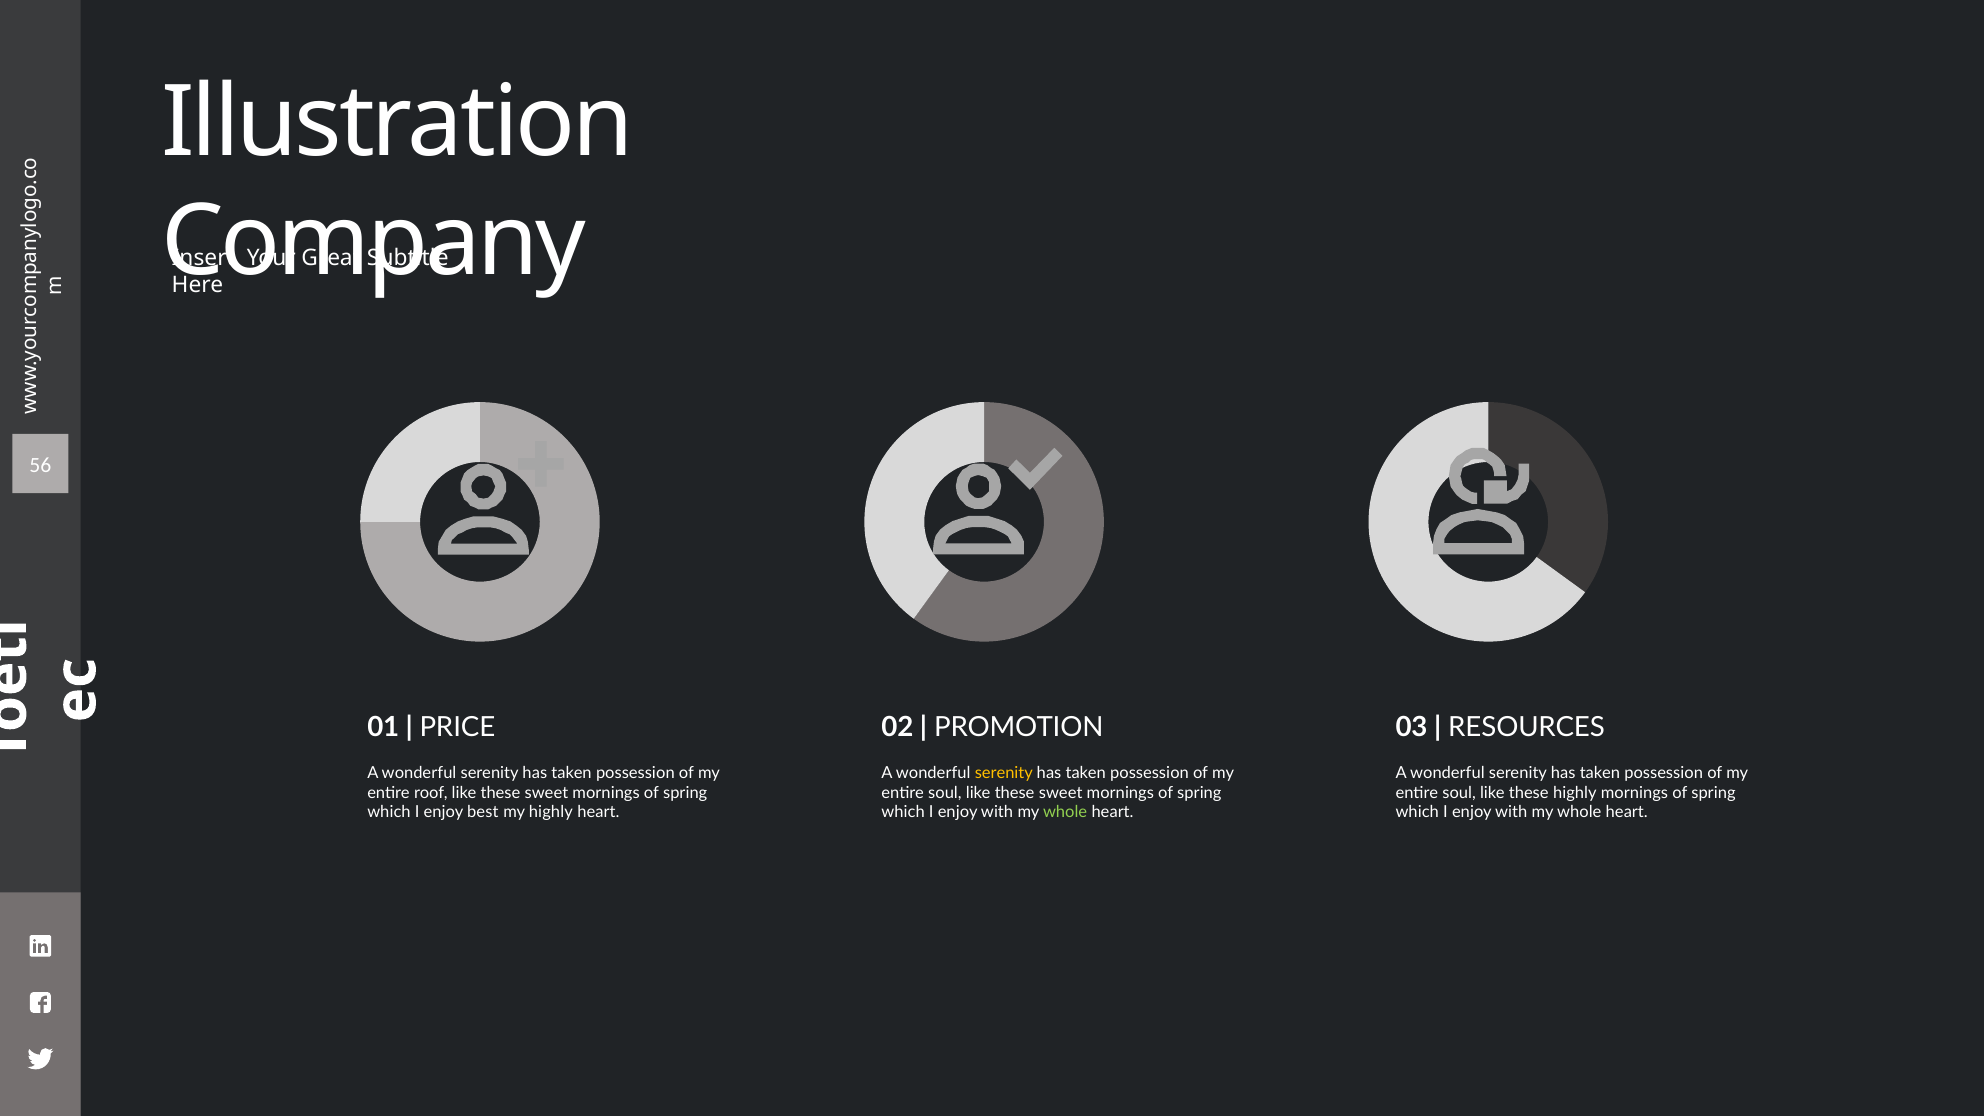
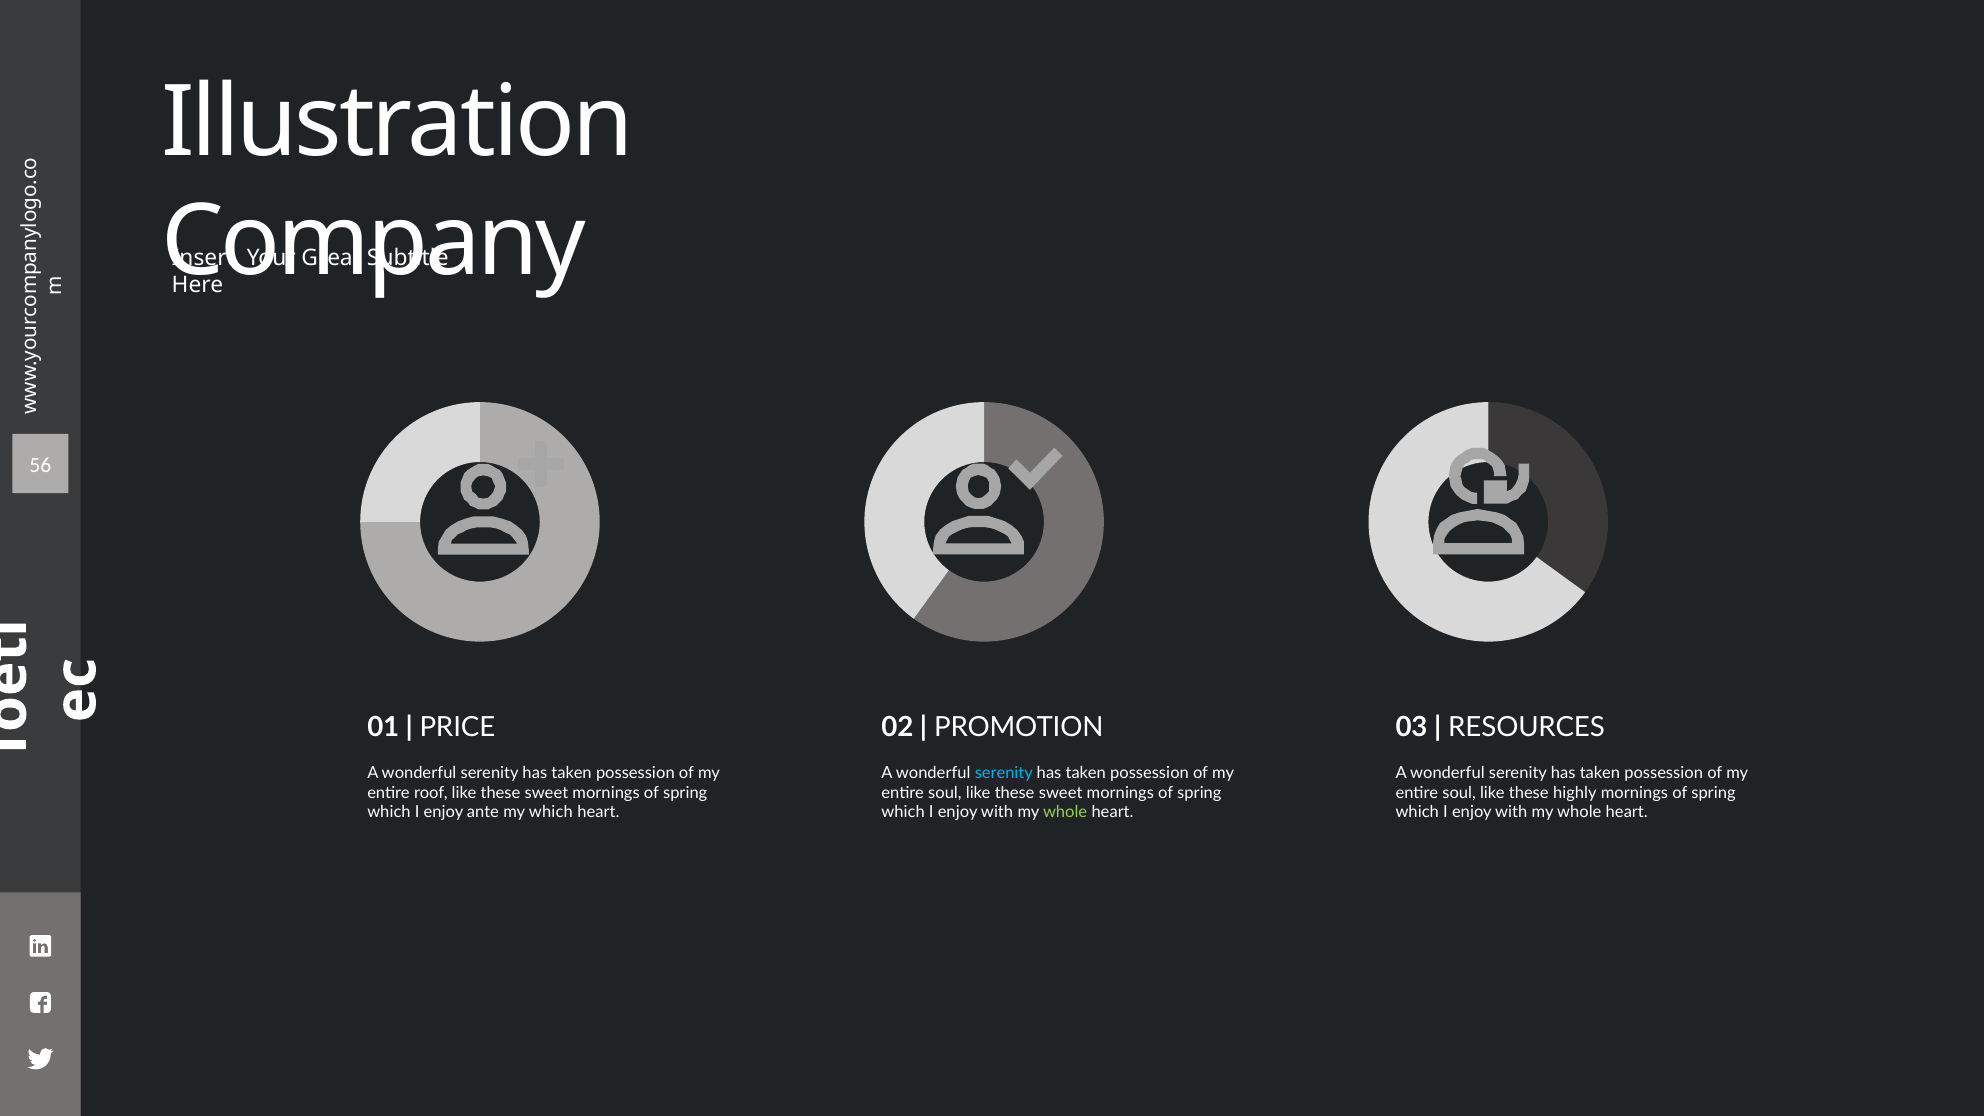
serenity at (1004, 773) colour: yellow -> light blue
best: best -> ante
my highly: highly -> which
